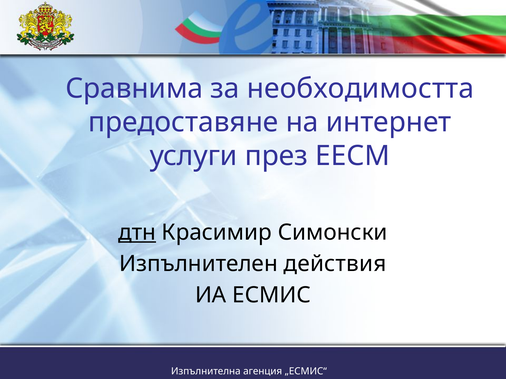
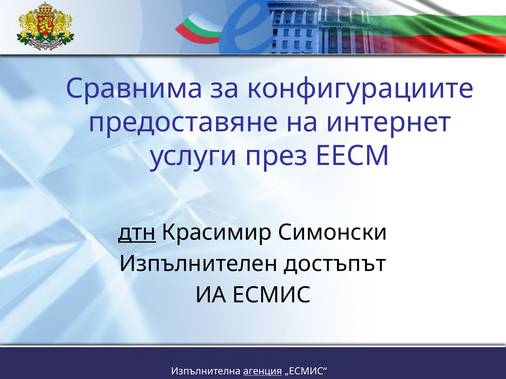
необходимостта: необходимостта -> конфигурациите
действия: действия -> достъпът
агенция underline: none -> present
